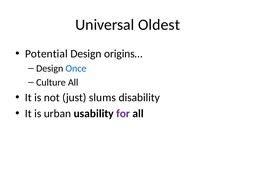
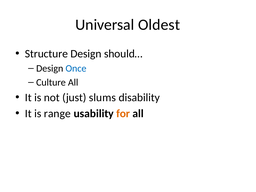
Potential: Potential -> Structure
origins…: origins… -> should…
urban: urban -> range
for colour: purple -> orange
